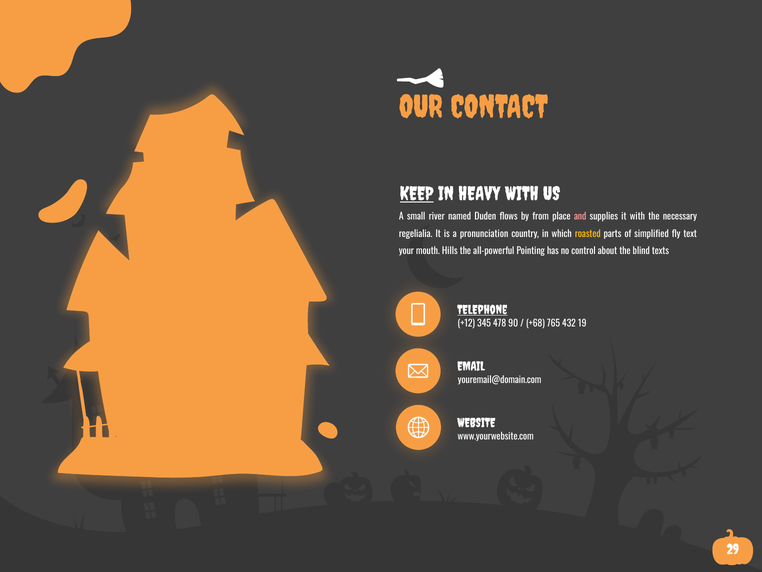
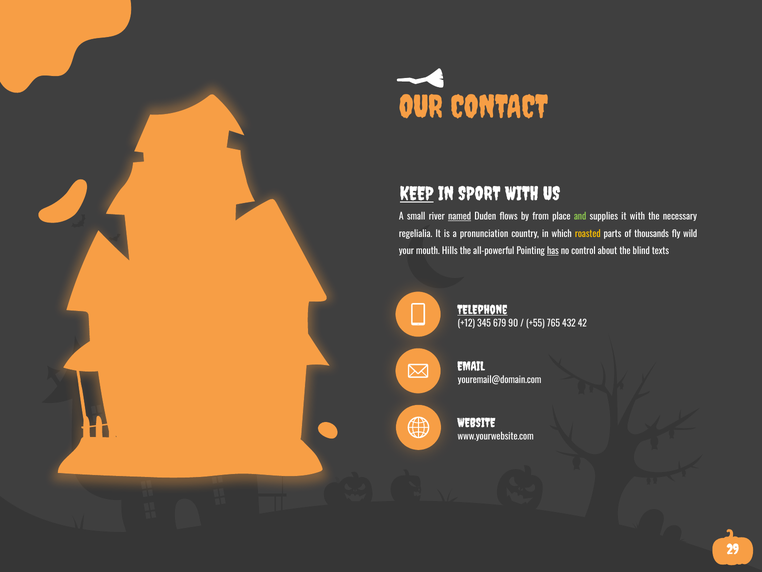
HEAVY: HEAVY -> SPORT
named underline: none -> present
and colour: pink -> light green
simplified: simplified -> thousands
text: text -> wild
has underline: none -> present
478: 478 -> 679
+68: +68 -> +55
19: 19 -> 42
